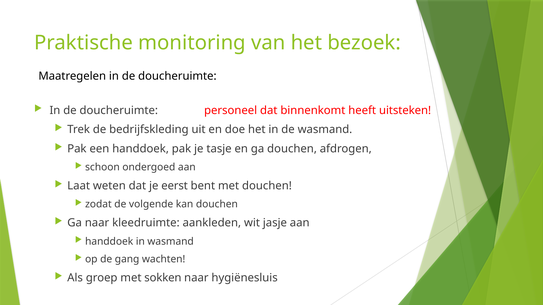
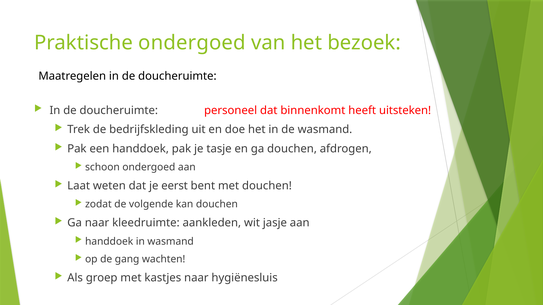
Praktische monitoring: monitoring -> ondergoed
sokken: sokken -> kastjes
